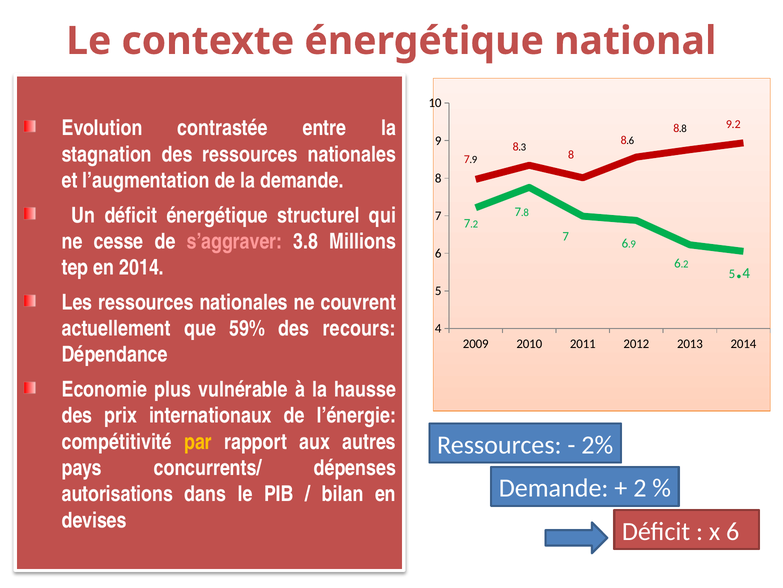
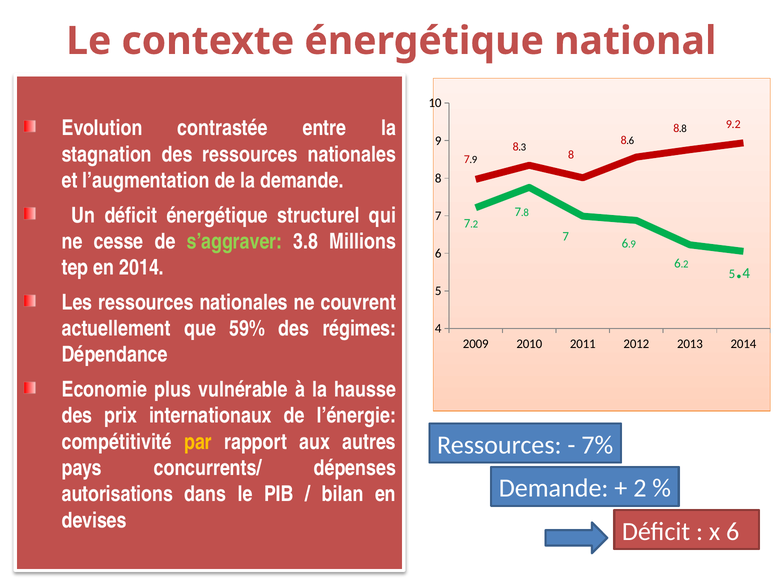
s’aggraver colour: pink -> light green
recours: recours -> régimes
2%: 2% -> 7%
